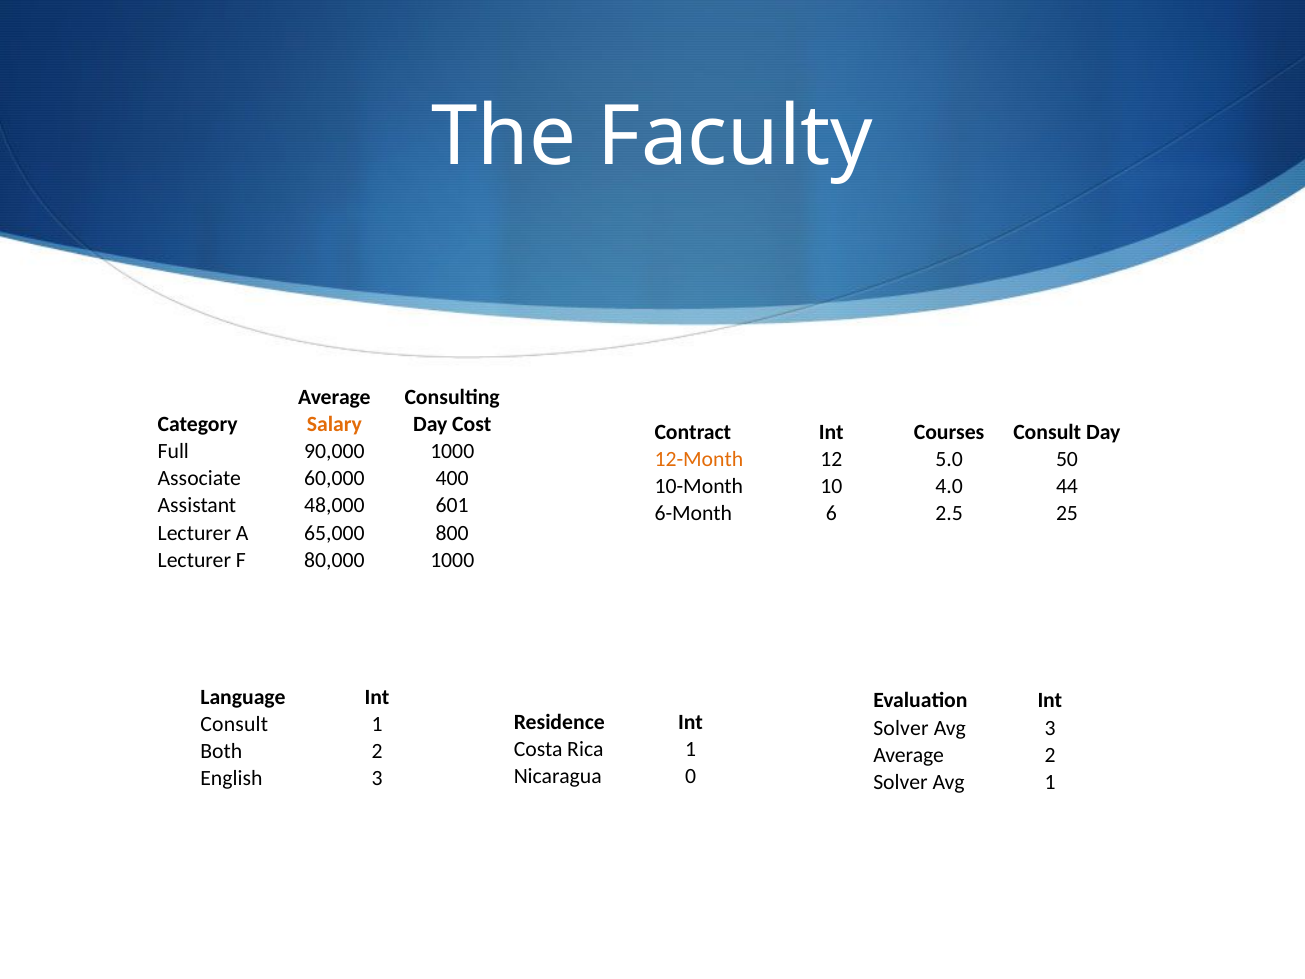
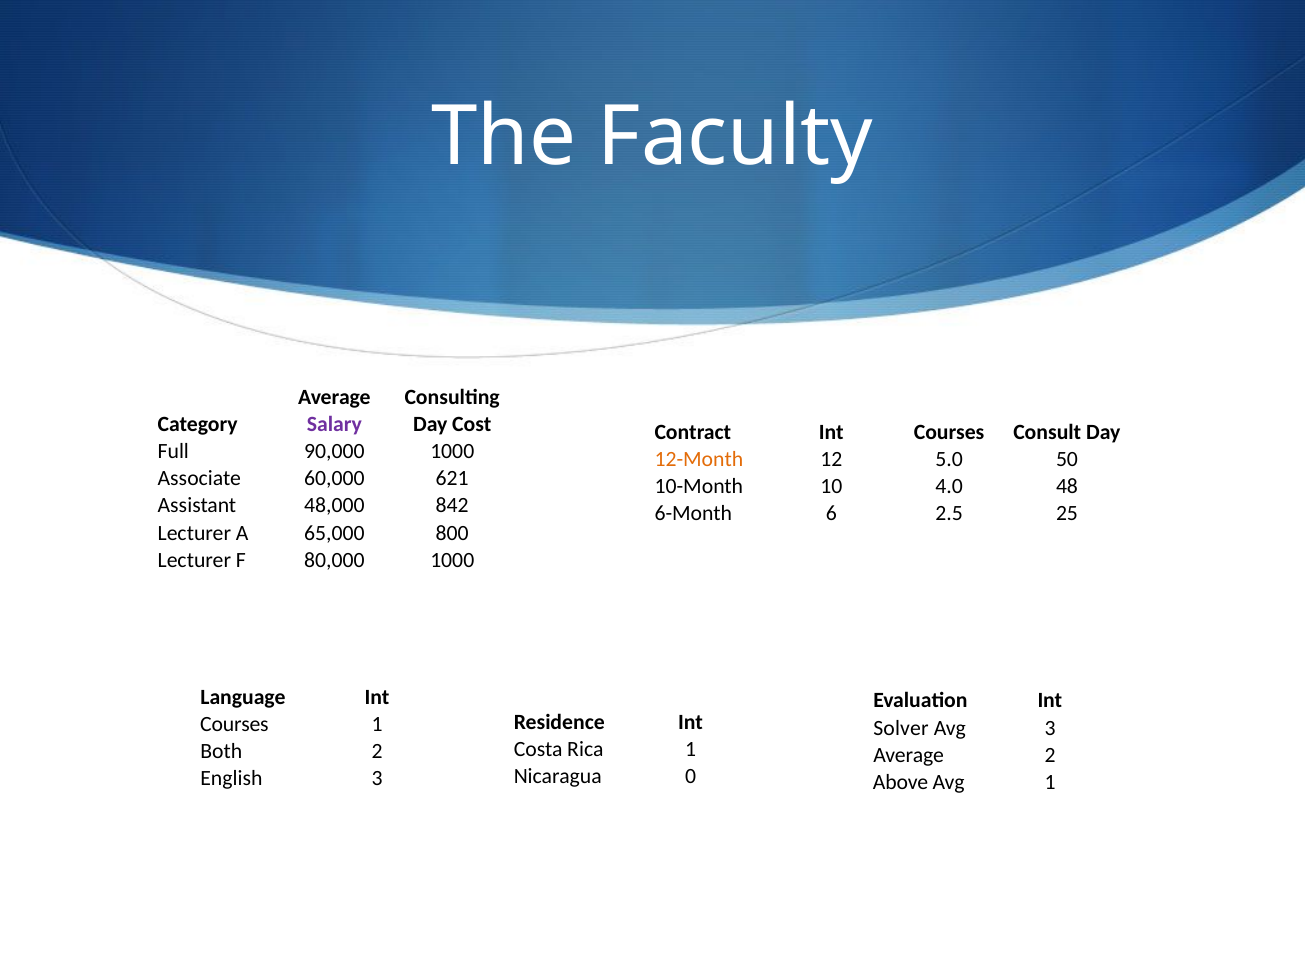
Salary colour: orange -> purple
400: 400 -> 621
44: 44 -> 48
601: 601 -> 842
Consult at (234, 724): Consult -> Courses
Solver at (900, 782): Solver -> Above
